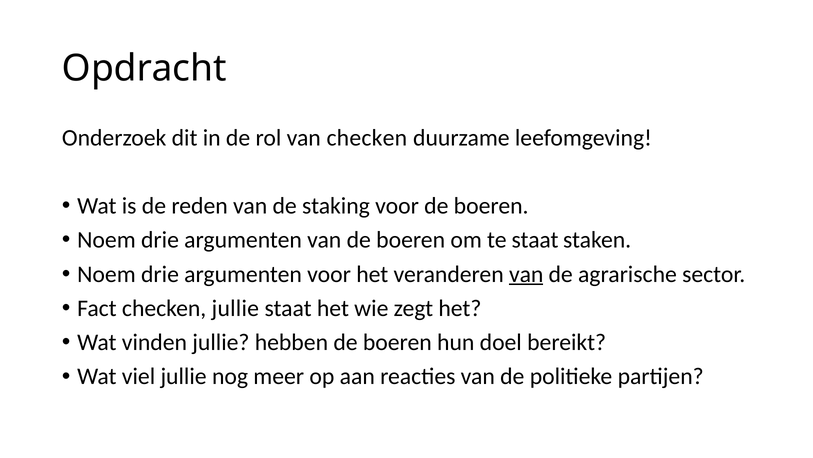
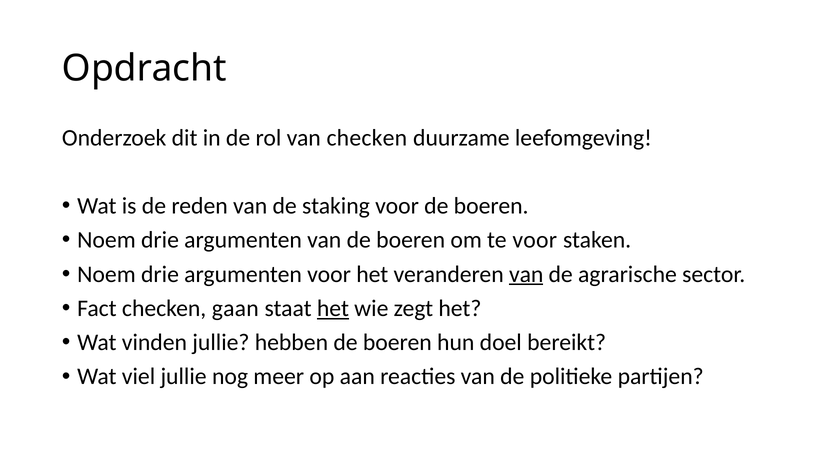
te staat: staat -> voor
checken jullie: jullie -> gaan
het at (333, 308) underline: none -> present
